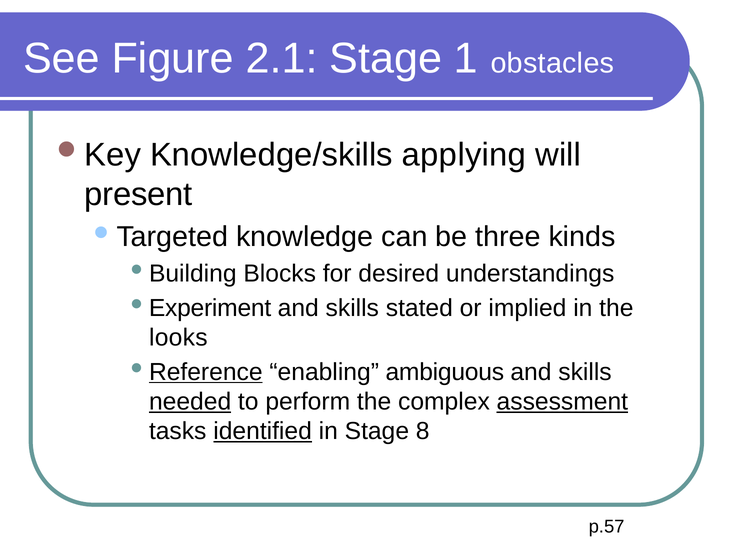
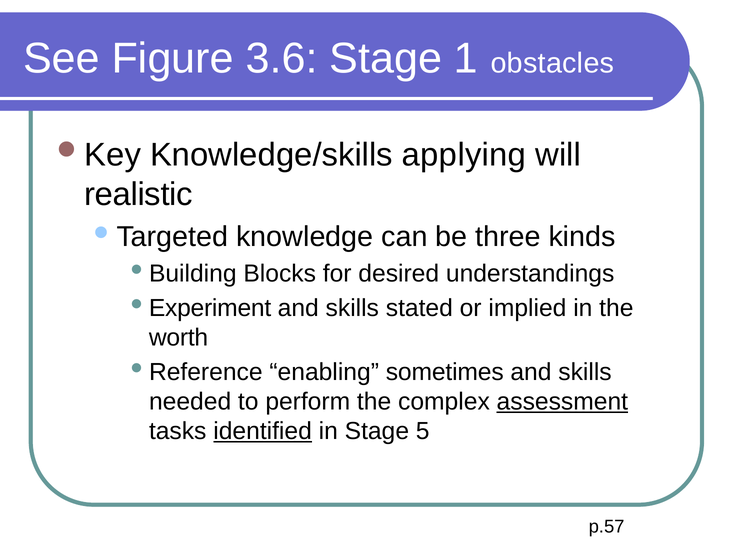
2.1: 2.1 -> 3.6
present: present -> realistic
looks: looks -> worth
Reference underline: present -> none
ambiguous: ambiguous -> sometimes
needed underline: present -> none
8: 8 -> 5
